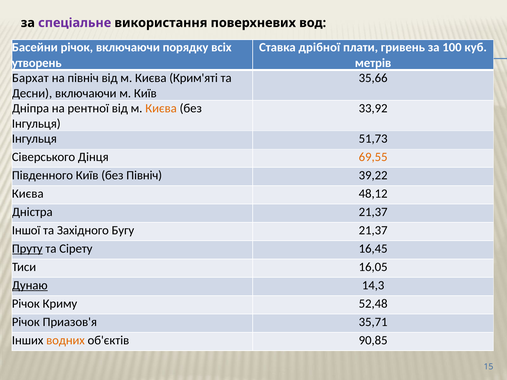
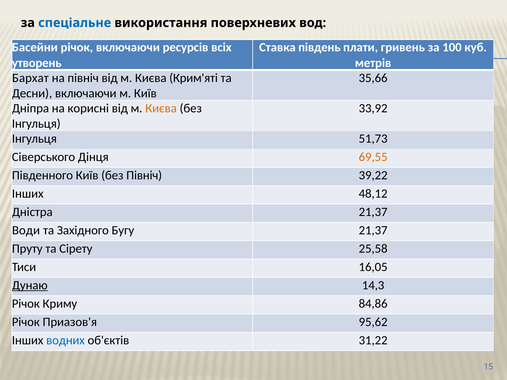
спеціальне colour: purple -> blue
порядку: порядку -> ресурсів
дрібної: дрібної -> південь
рентної: рентної -> корисні
Києва at (28, 194): Києва -> Інших
Іншої: Іншої -> Води
Пруту underline: present -> none
16,45: 16,45 -> 25,58
52,48: 52,48 -> 84,86
35,71: 35,71 -> 95,62
водних colour: orange -> blue
90,85: 90,85 -> 31,22
